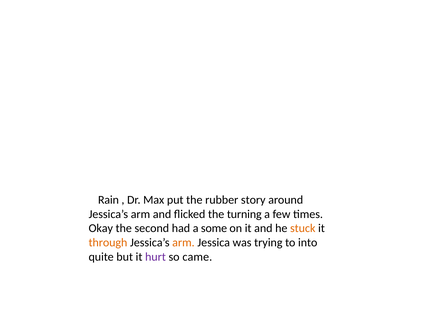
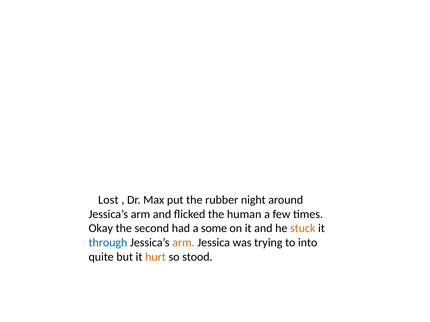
Rain: Rain -> Lost
story: story -> night
turning: turning -> human
through colour: orange -> blue
hurt colour: purple -> orange
came: came -> stood
